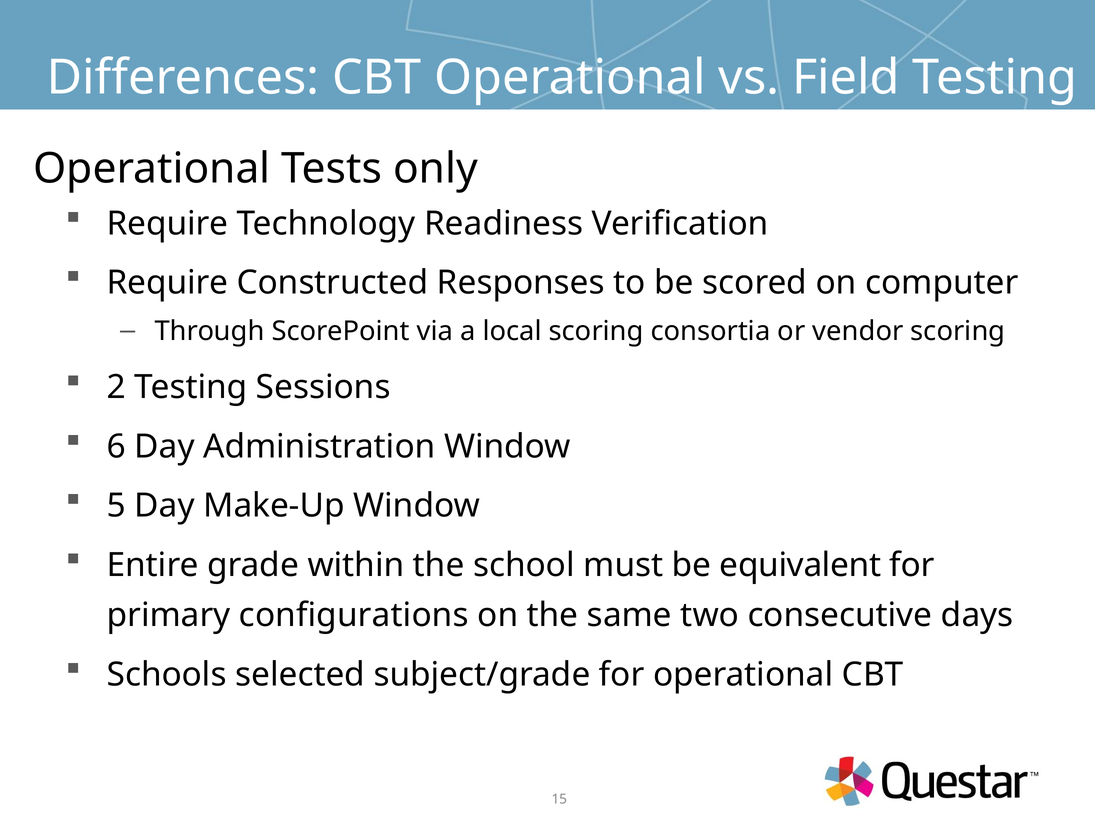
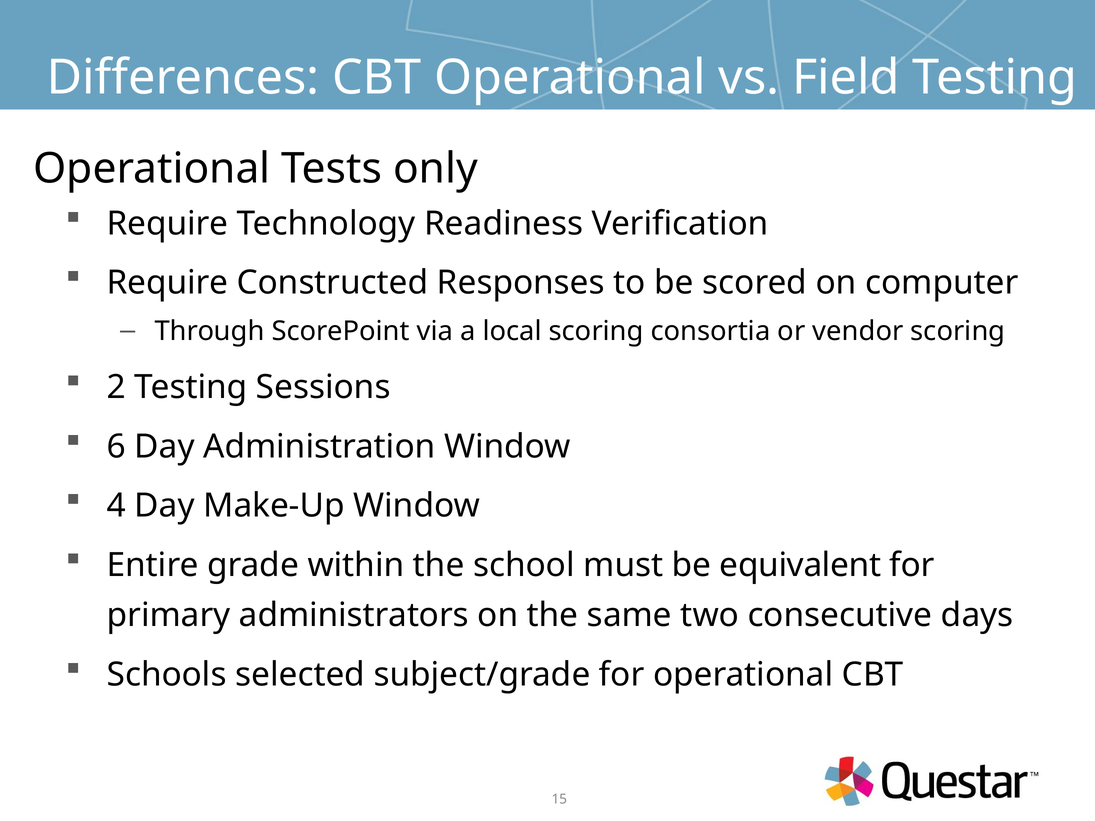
5: 5 -> 4
configurations: configurations -> administrators
